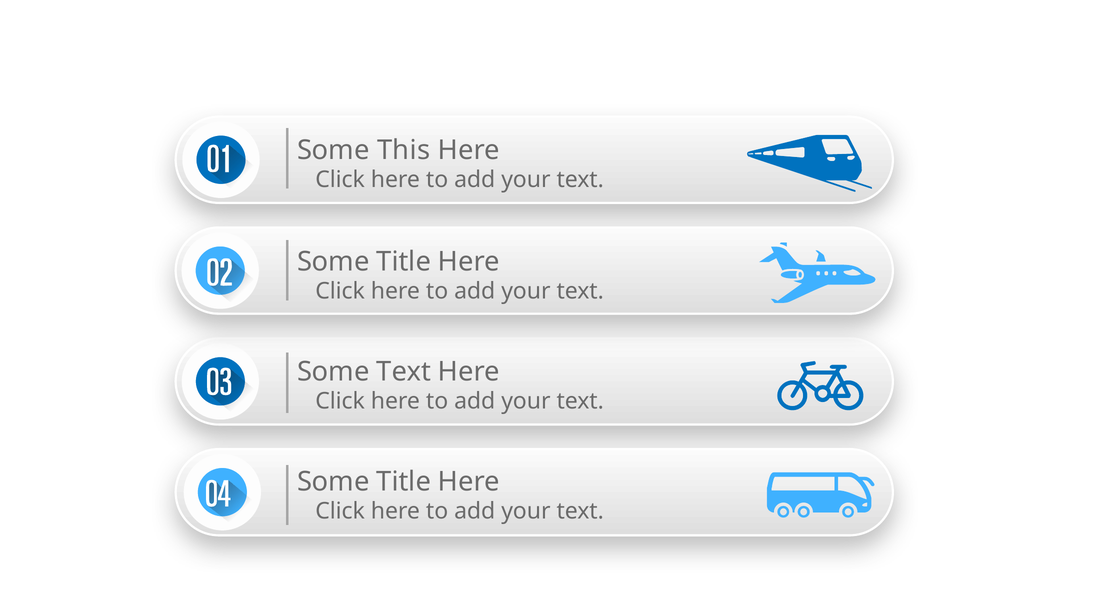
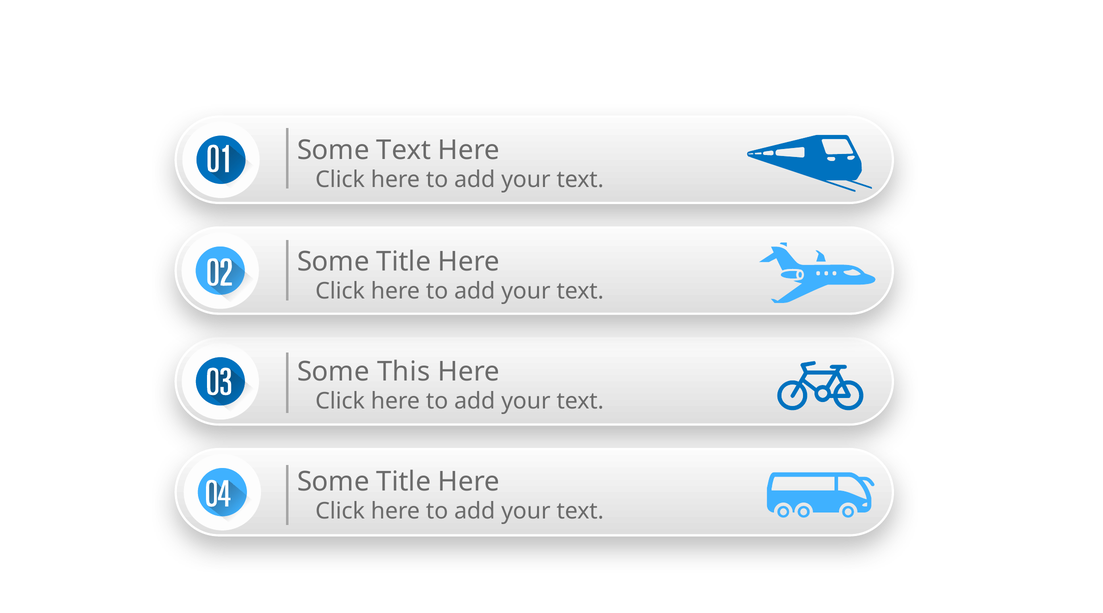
Some This: This -> Text
Some Text: Text -> This
